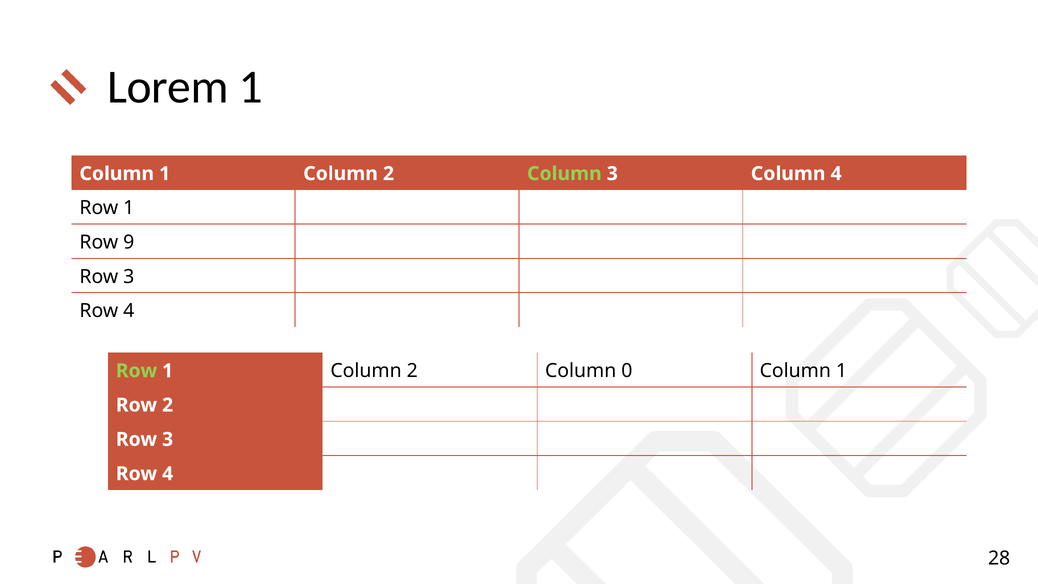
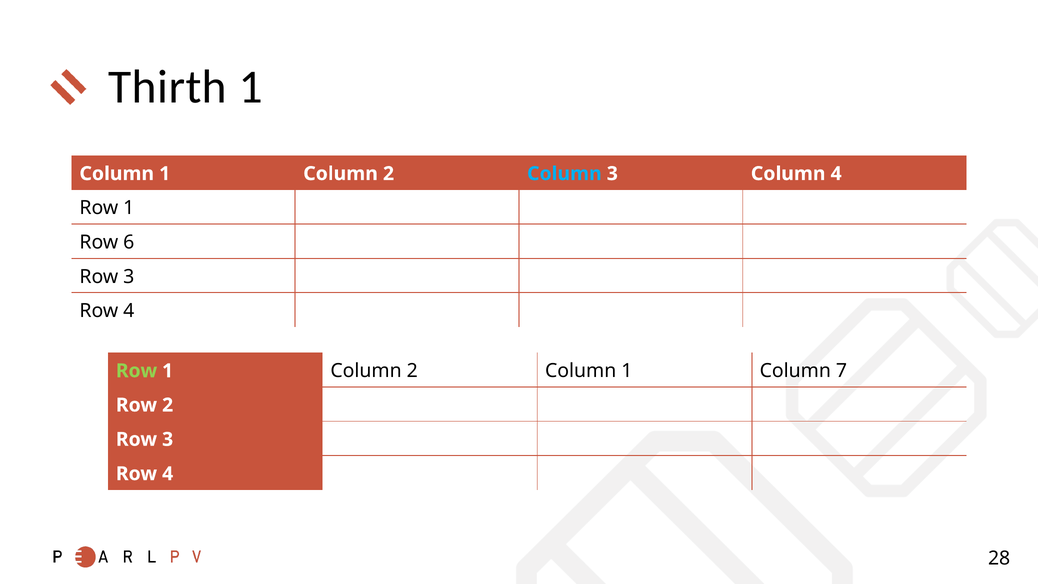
Lorem: Lorem -> Thirth
Column at (564, 174) colour: light green -> light blue
9: 9 -> 6
2 Column 0: 0 -> 1
1 at (841, 371): 1 -> 7
